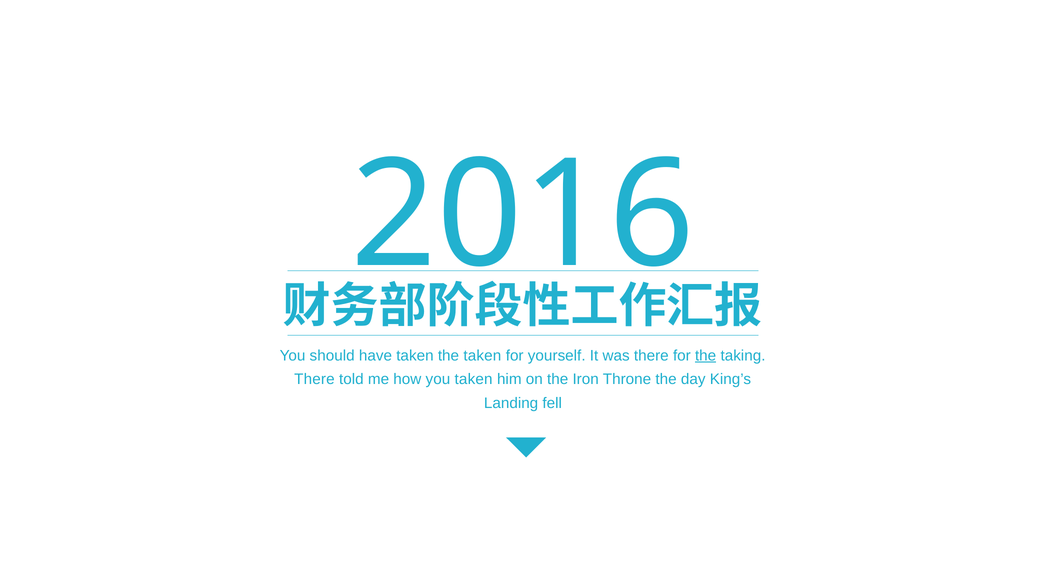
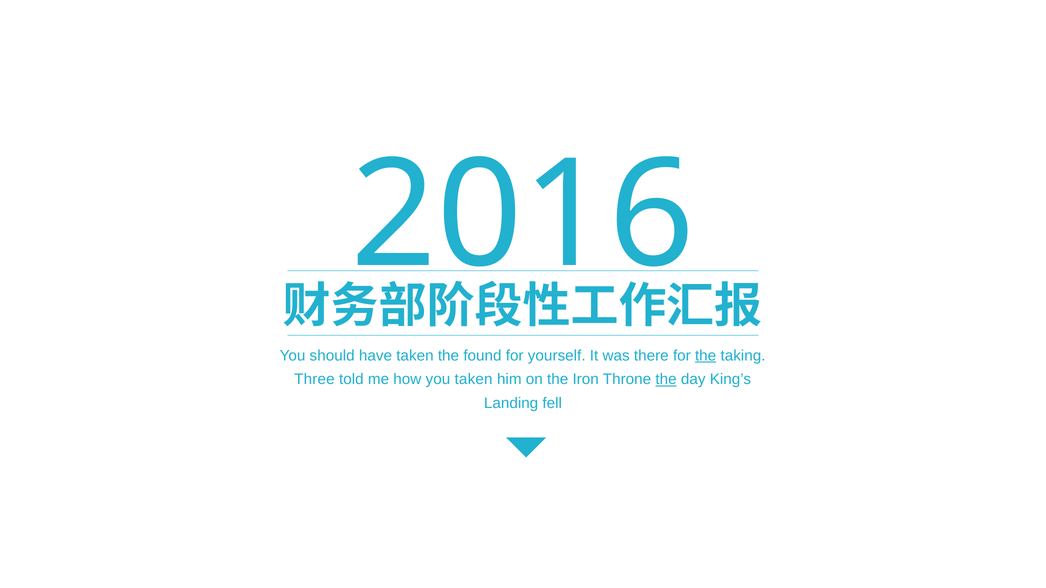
the taken: taken -> found
There at (314, 380): There -> Three
the at (666, 380) underline: none -> present
